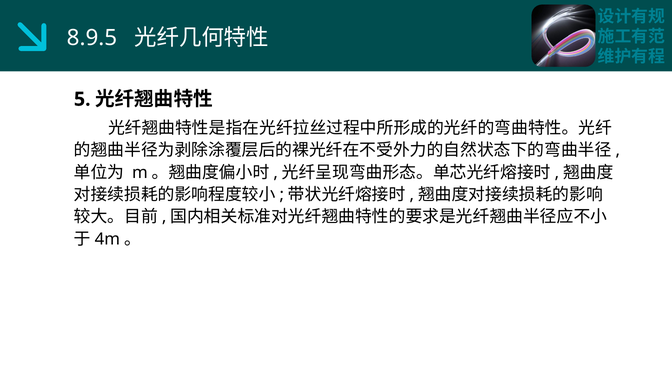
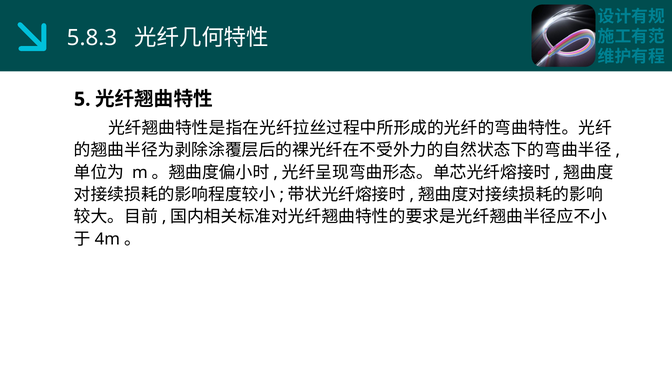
8.9.5: 8.9.5 -> 5.8.3
